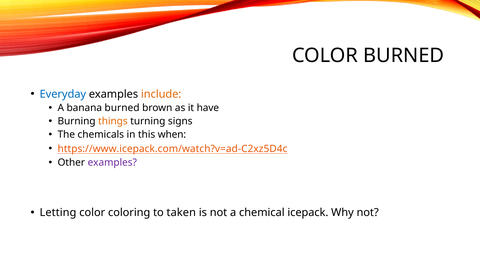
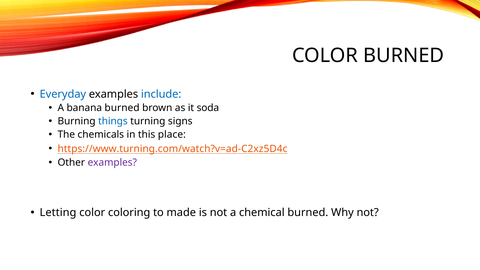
include colour: orange -> blue
have: have -> soda
things colour: orange -> blue
when: when -> place
https://www.icepack.com/watch?v=ad-C2xz5D4c: https://www.icepack.com/watch?v=ad-C2xz5D4c -> https://www.turning.com/watch?v=ad-C2xz5D4c
taken: taken -> made
chemical icepack: icepack -> burned
